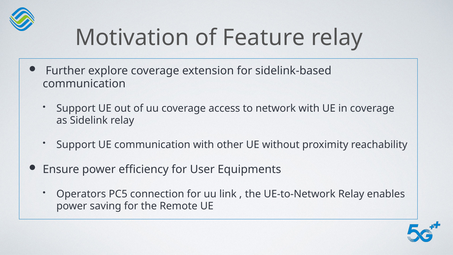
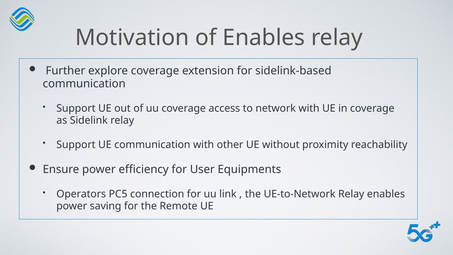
of Feature: Feature -> Enables
